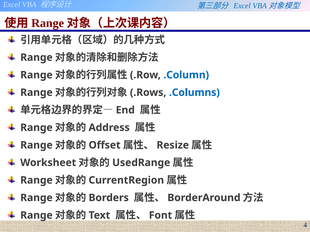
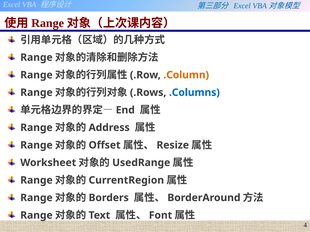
.Column colour: blue -> orange
